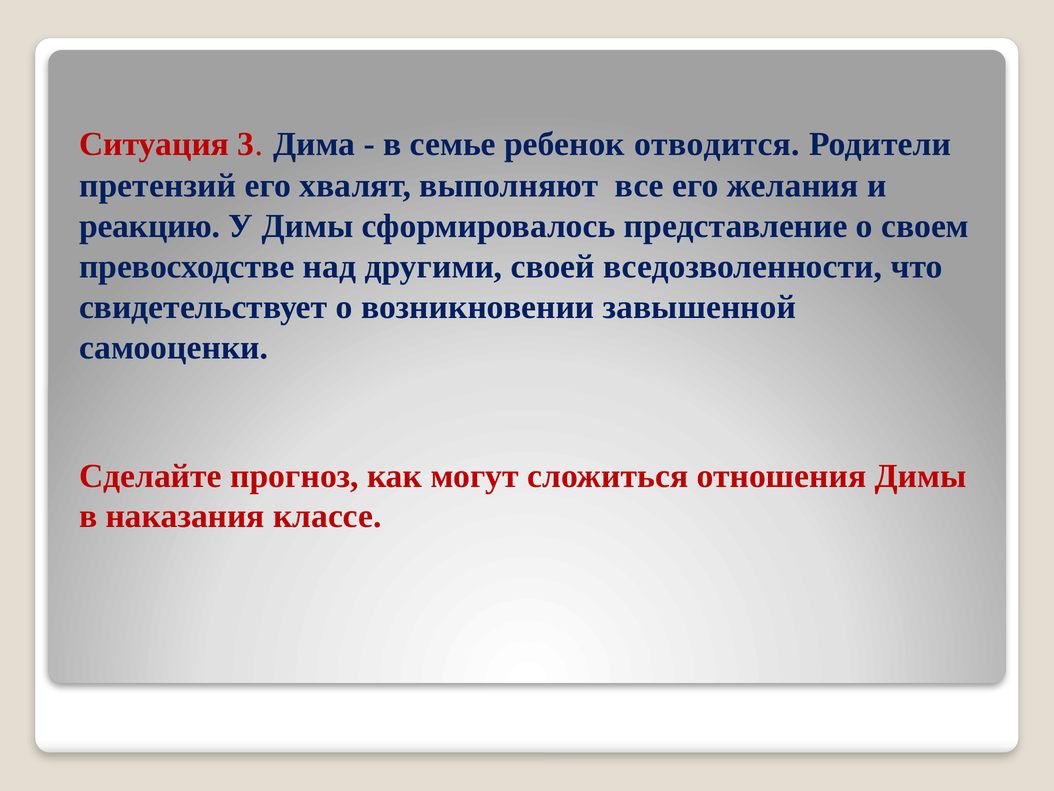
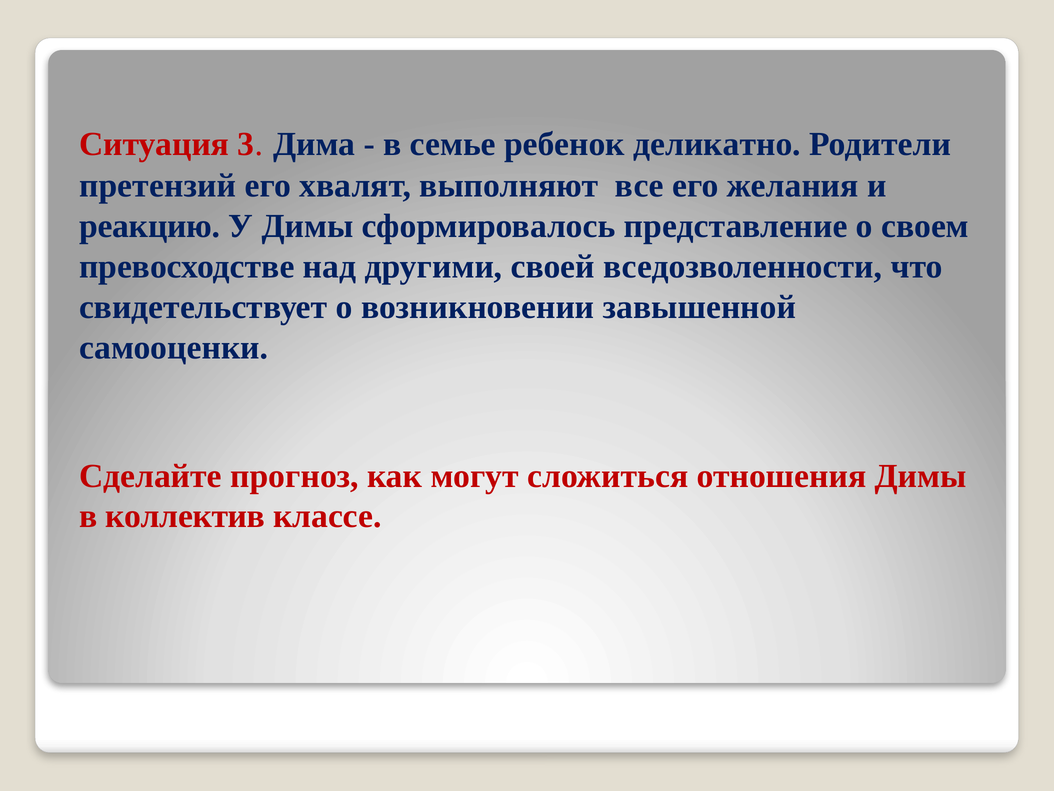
отводится: отводится -> деликатно
наказания: наказания -> коллектив
